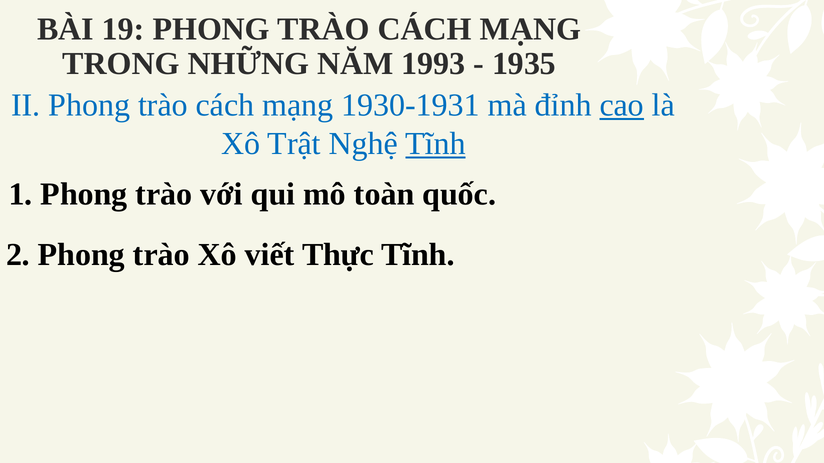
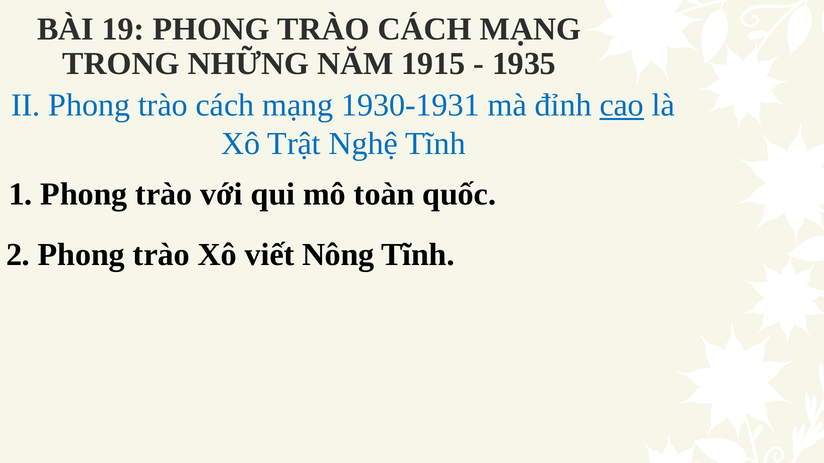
1993: 1993 -> 1915
Tĩnh at (435, 144) underline: present -> none
Thực: Thực -> Nông
